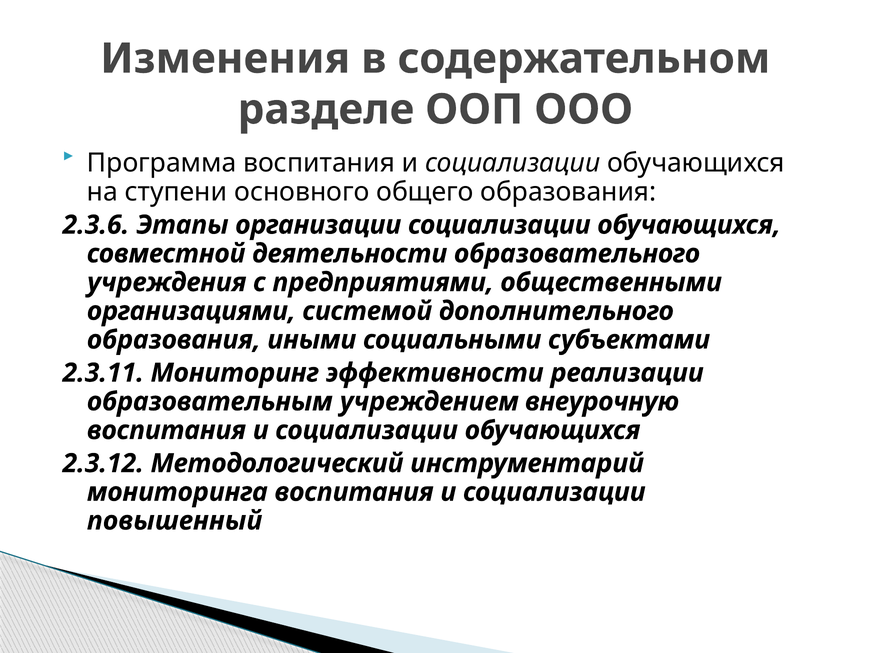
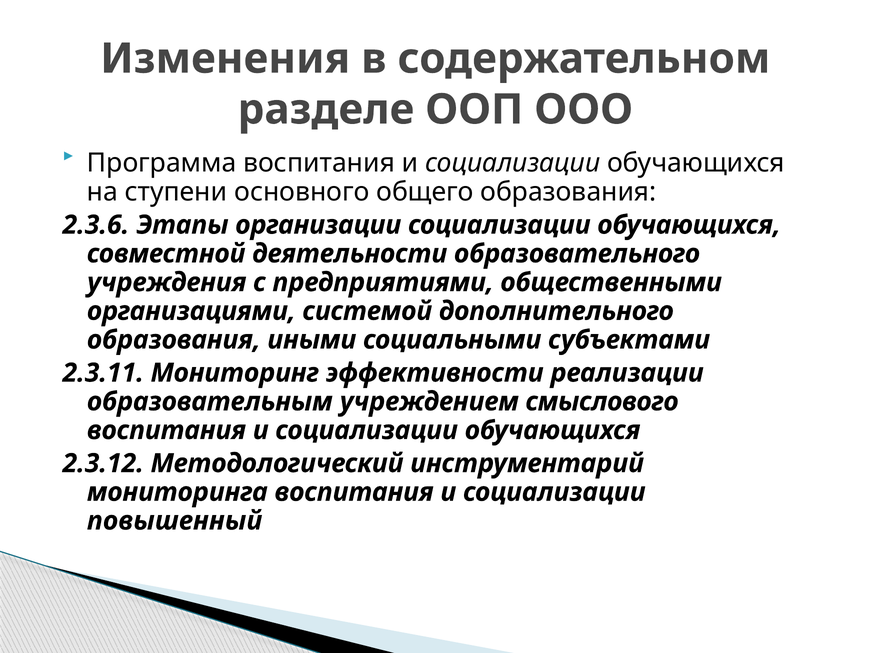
внеурочную: внеурочную -> смыслового
